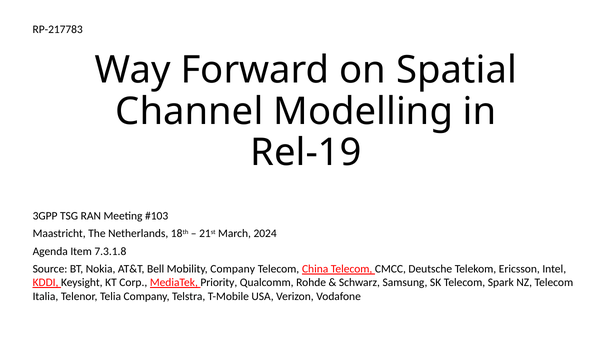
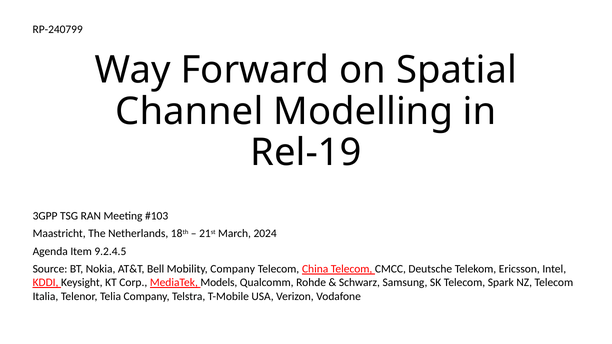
RP-217783: RP-217783 -> RP-240799
7.3.1.8: 7.3.1.8 -> 9.2.4.5
Priority: Priority -> Models
